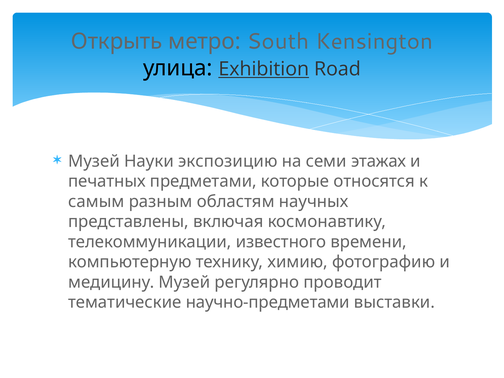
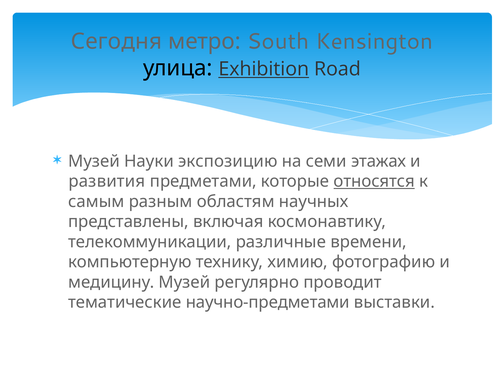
Открыть: Открыть -> Сегодня
печатных: печатных -> развития
относятся underline: none -> present
известного: известного -> различные
